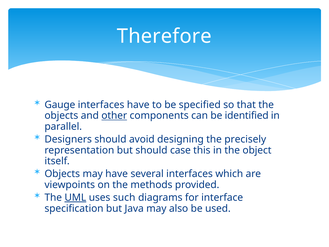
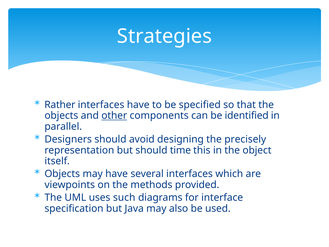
Therefore: Therefore -> Strategies
Gauge: Gauge -> Rather
case: case -> time
UML underline: present -> none
